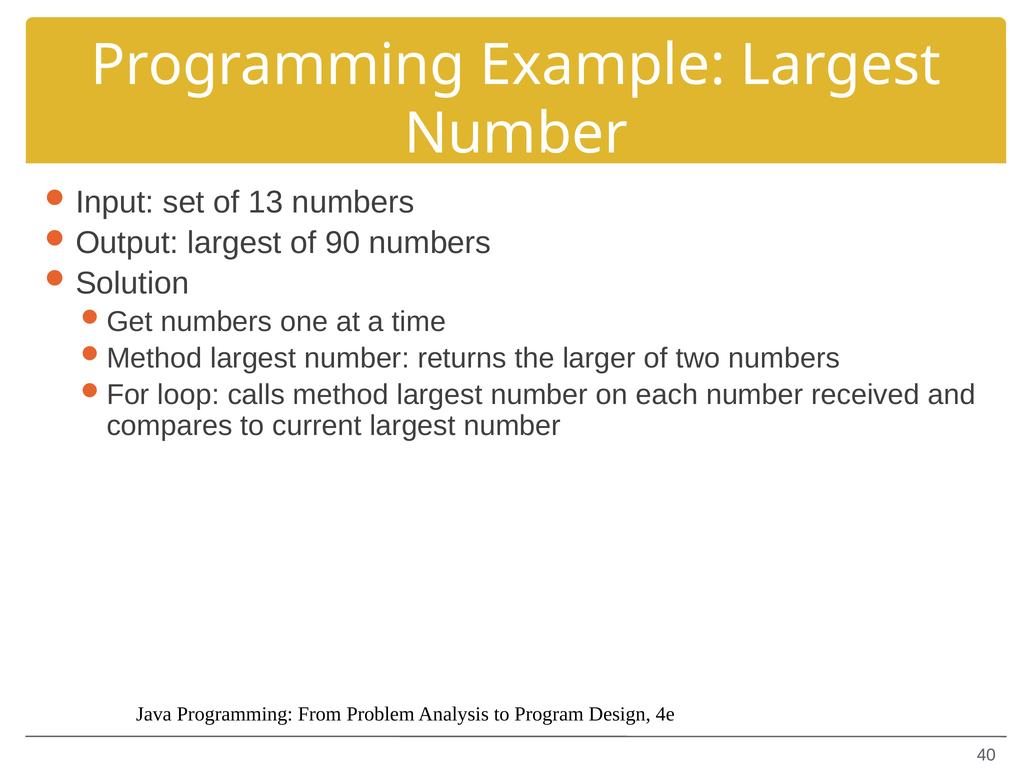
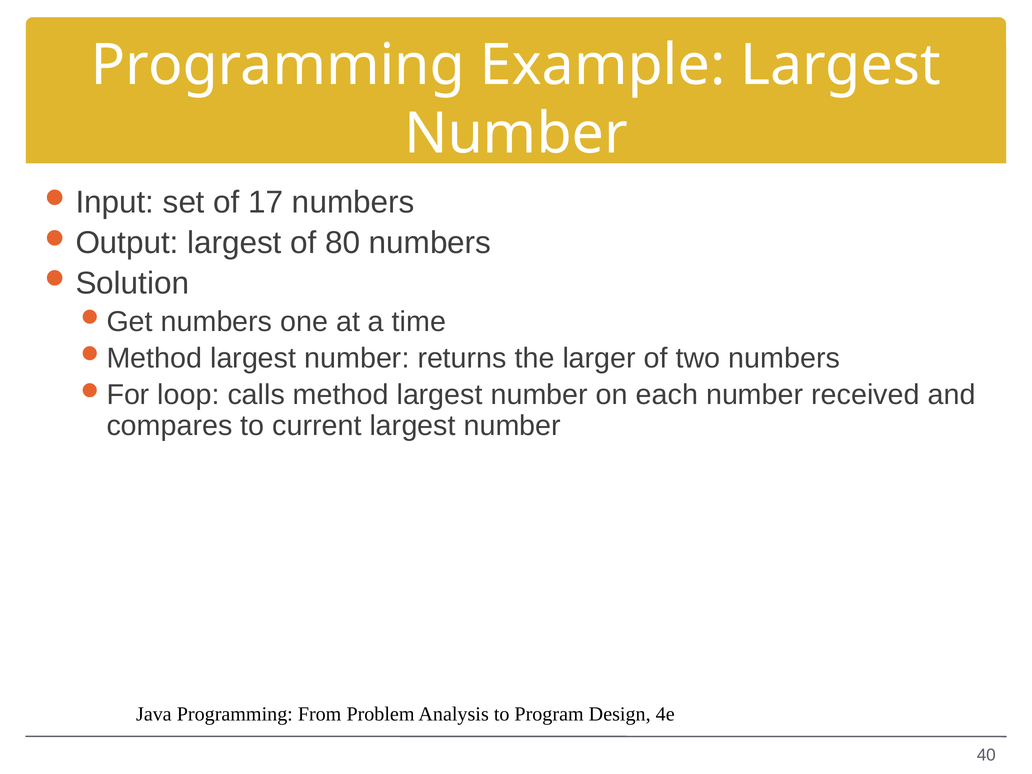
13: 13 -> 17
90: 90 -> 80
